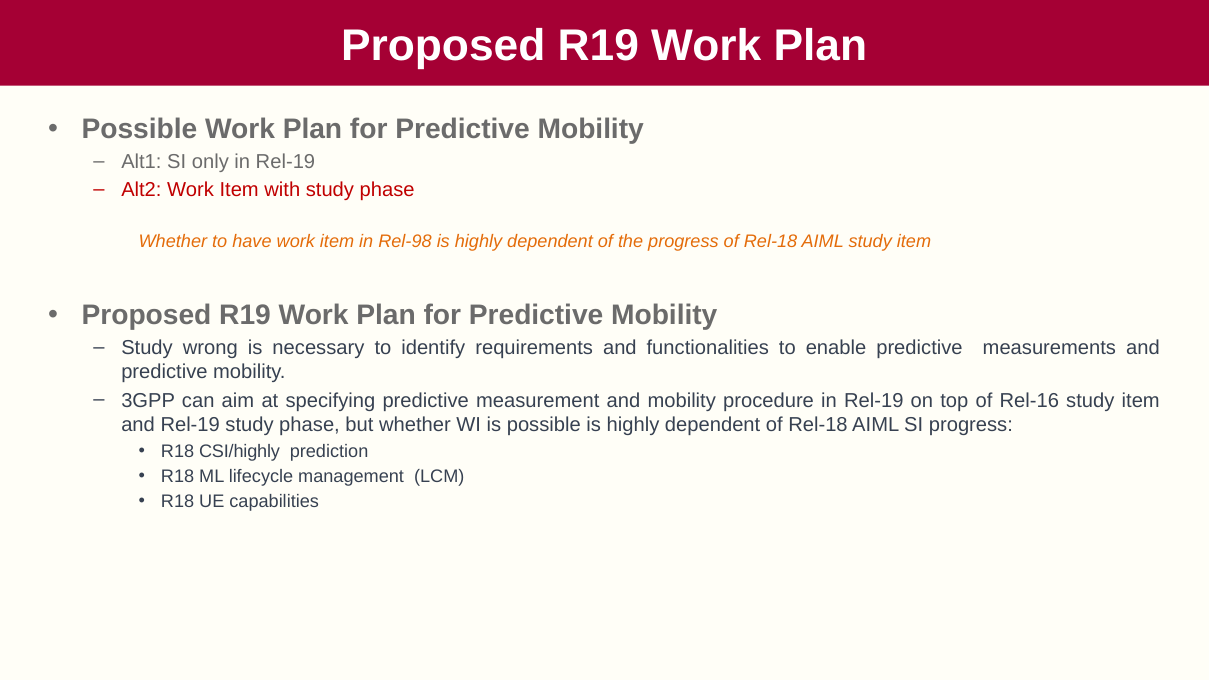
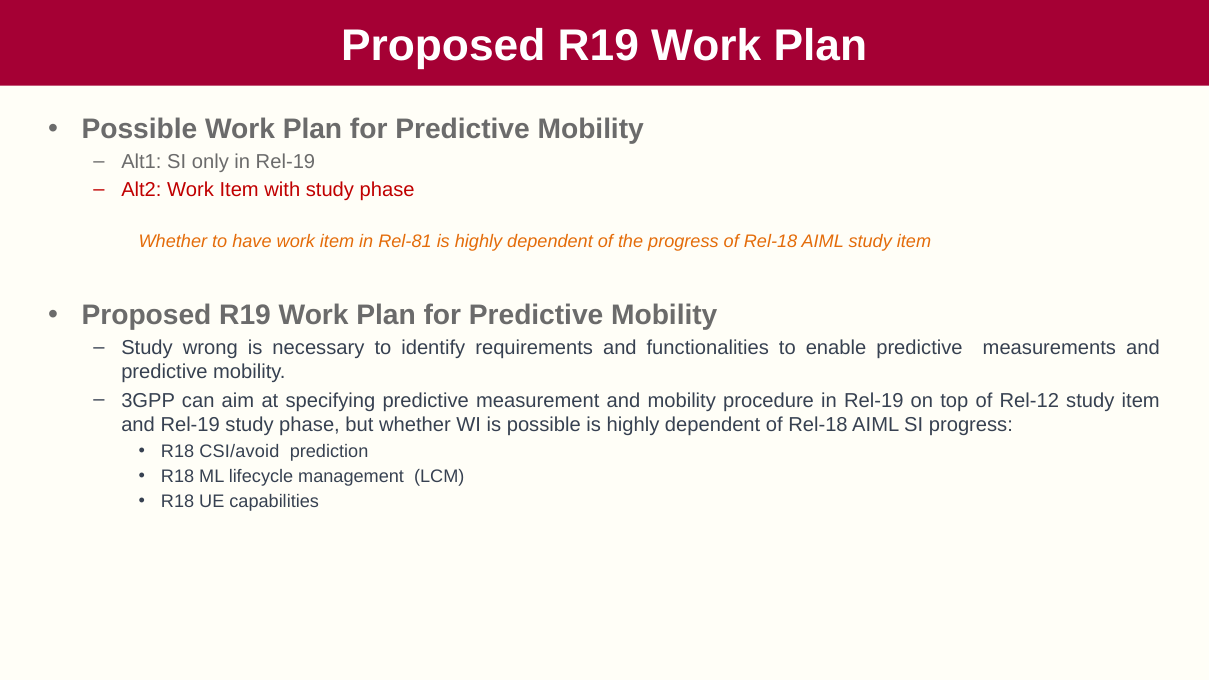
Rel-98: Rel-98 -> Rel-81
Rel-16: Rel-16 -> Rel-12
CSI/highly: CSI/highly -> CSI/avoid
